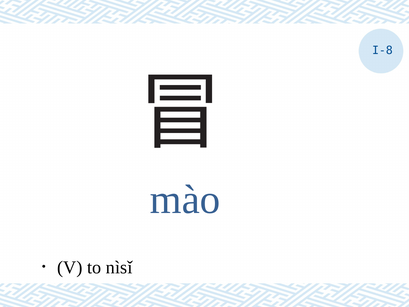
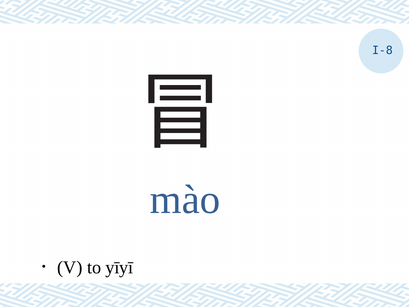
nìsǐ: nìsǐ -> yīyī
